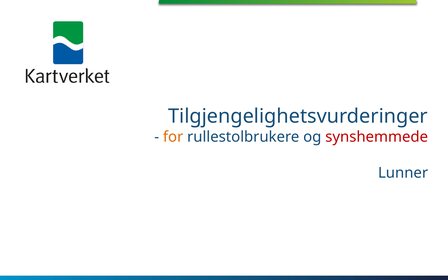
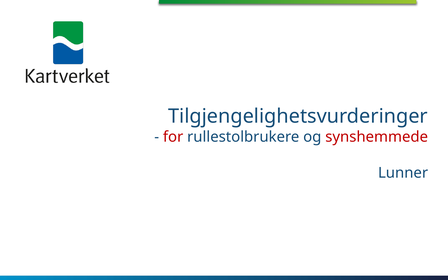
for colour: orange -> red
